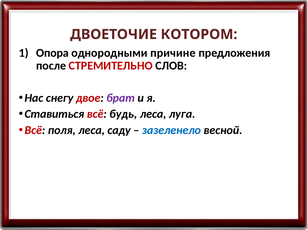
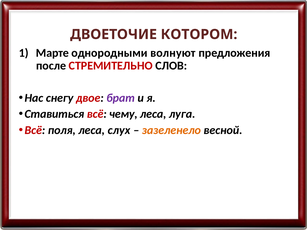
Опора: Опора -> Марте
причине: причине -> волнуют
будь: будь -> чему
саду: саду -> слух
зазеленело colour: blue -> orange
